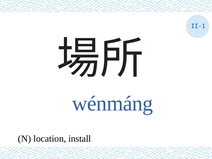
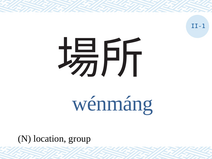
install: install -> group
